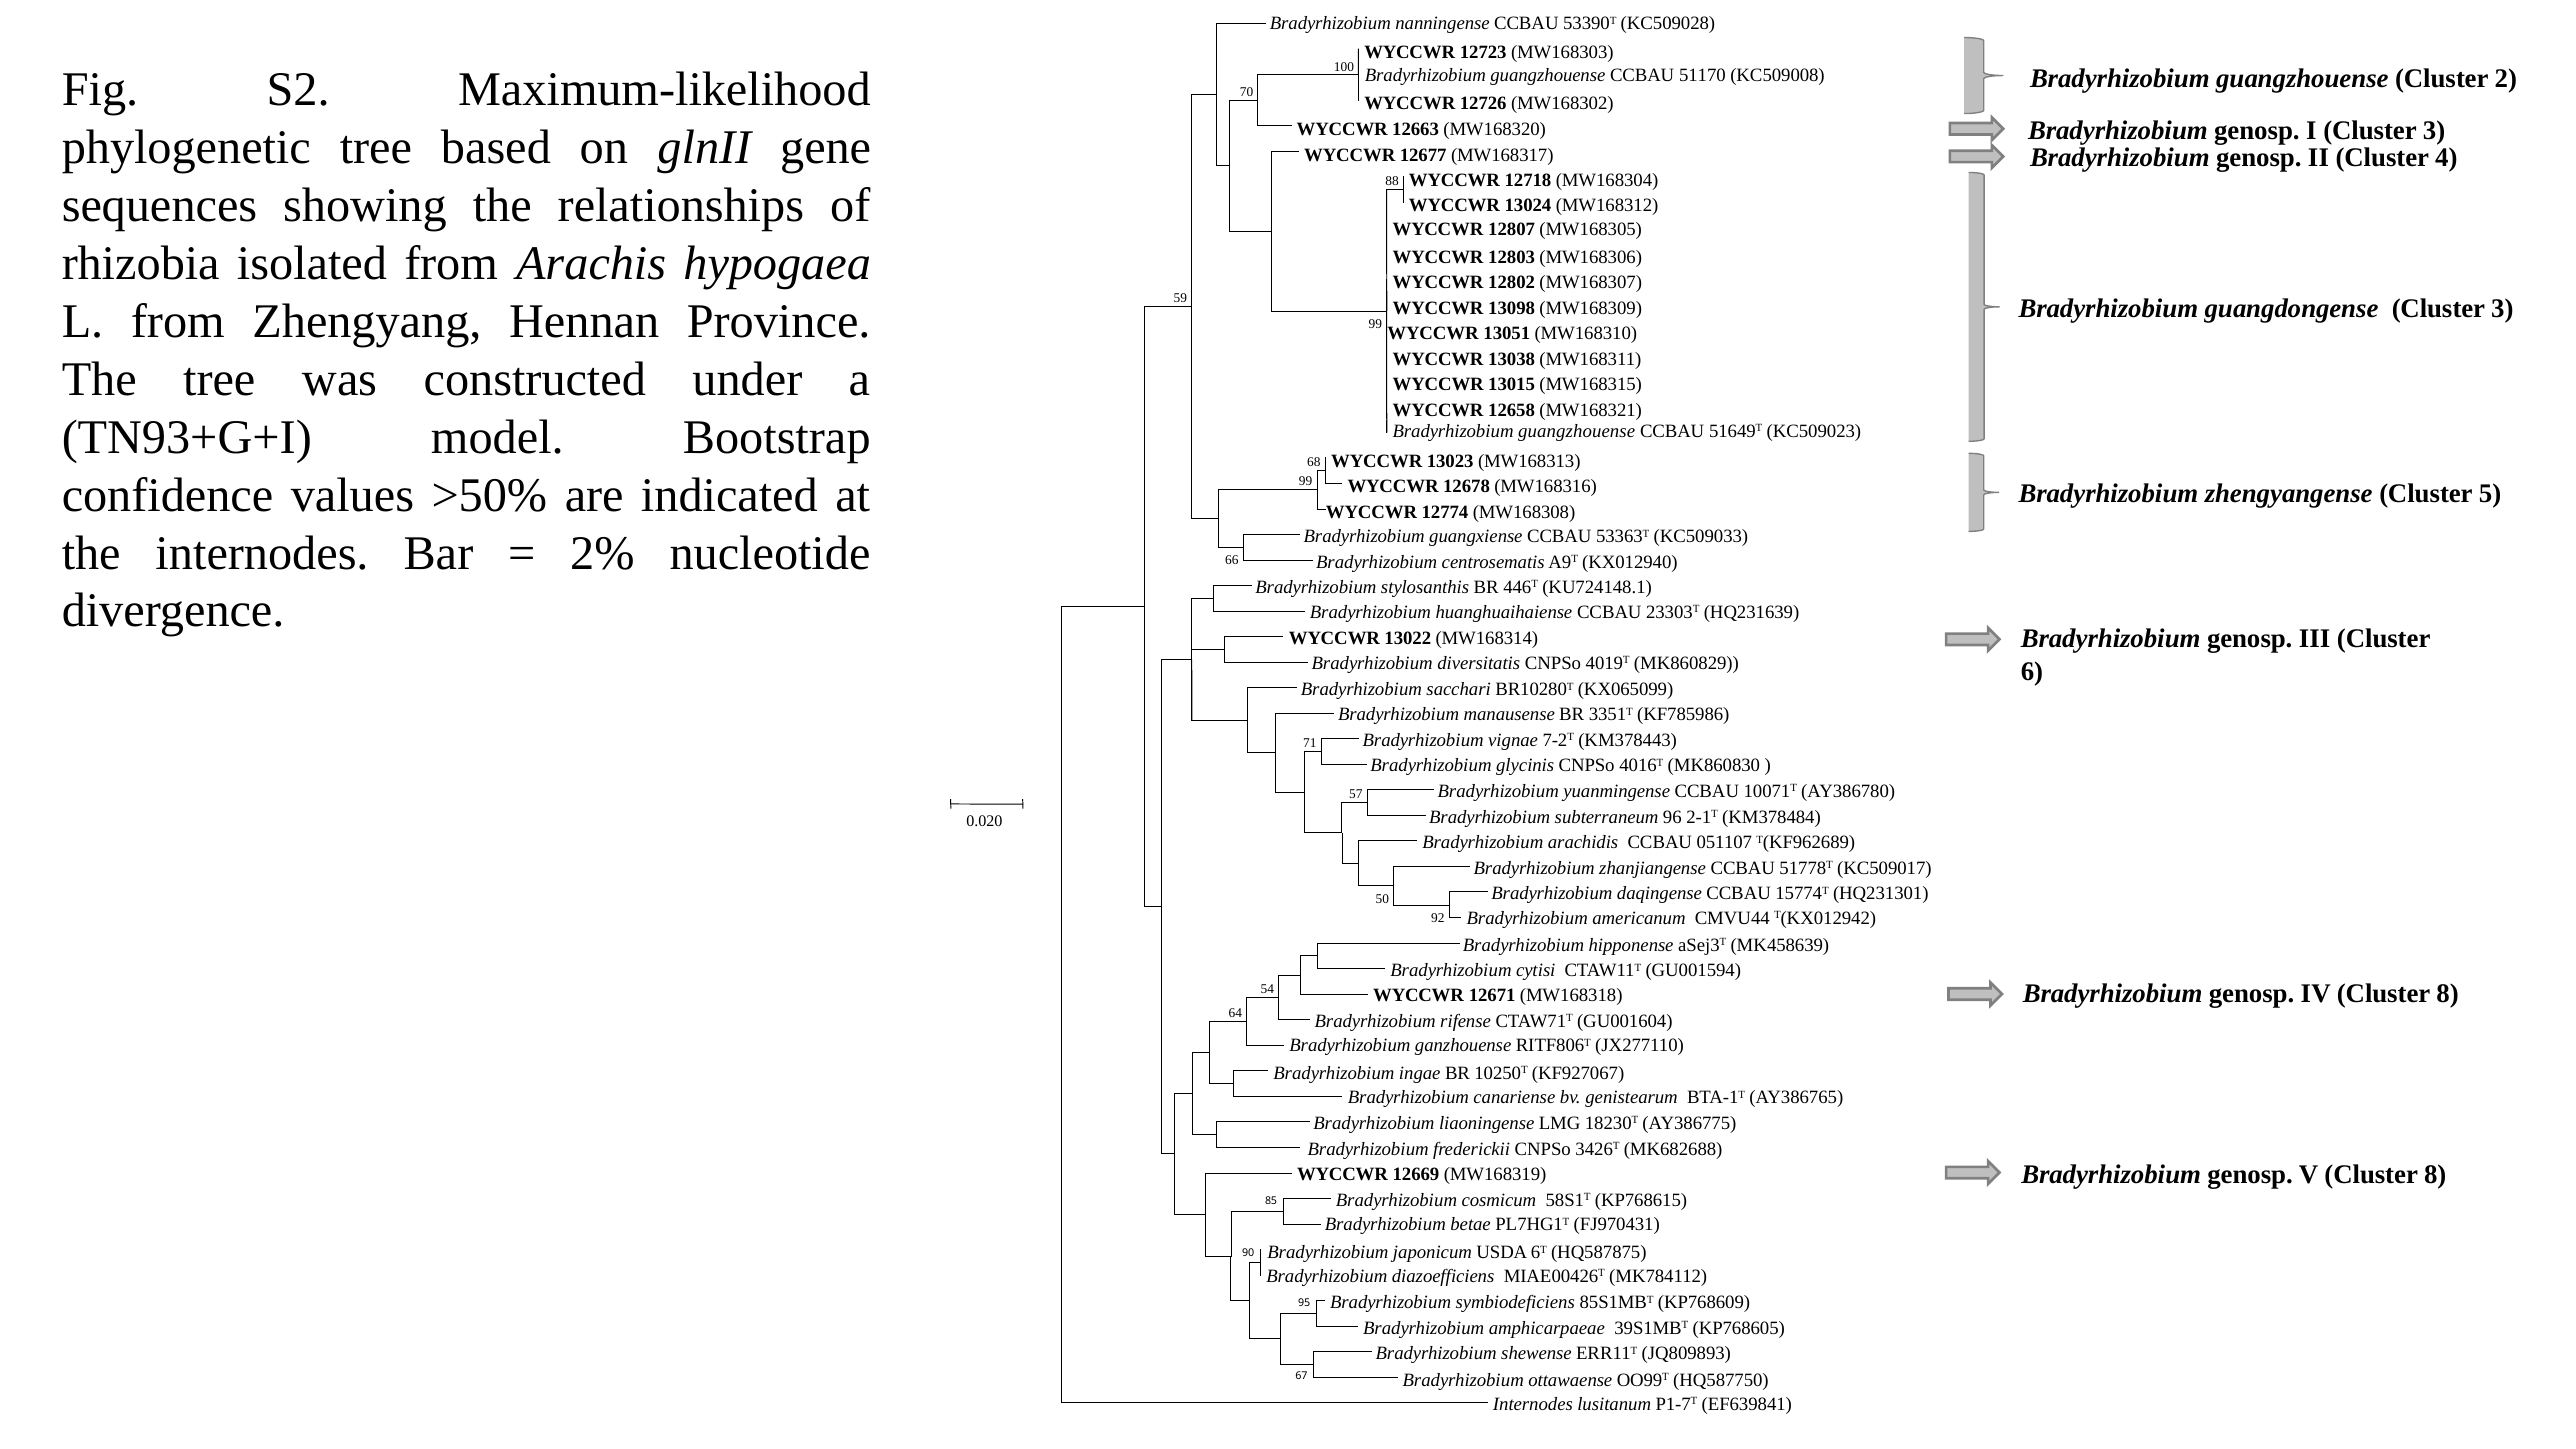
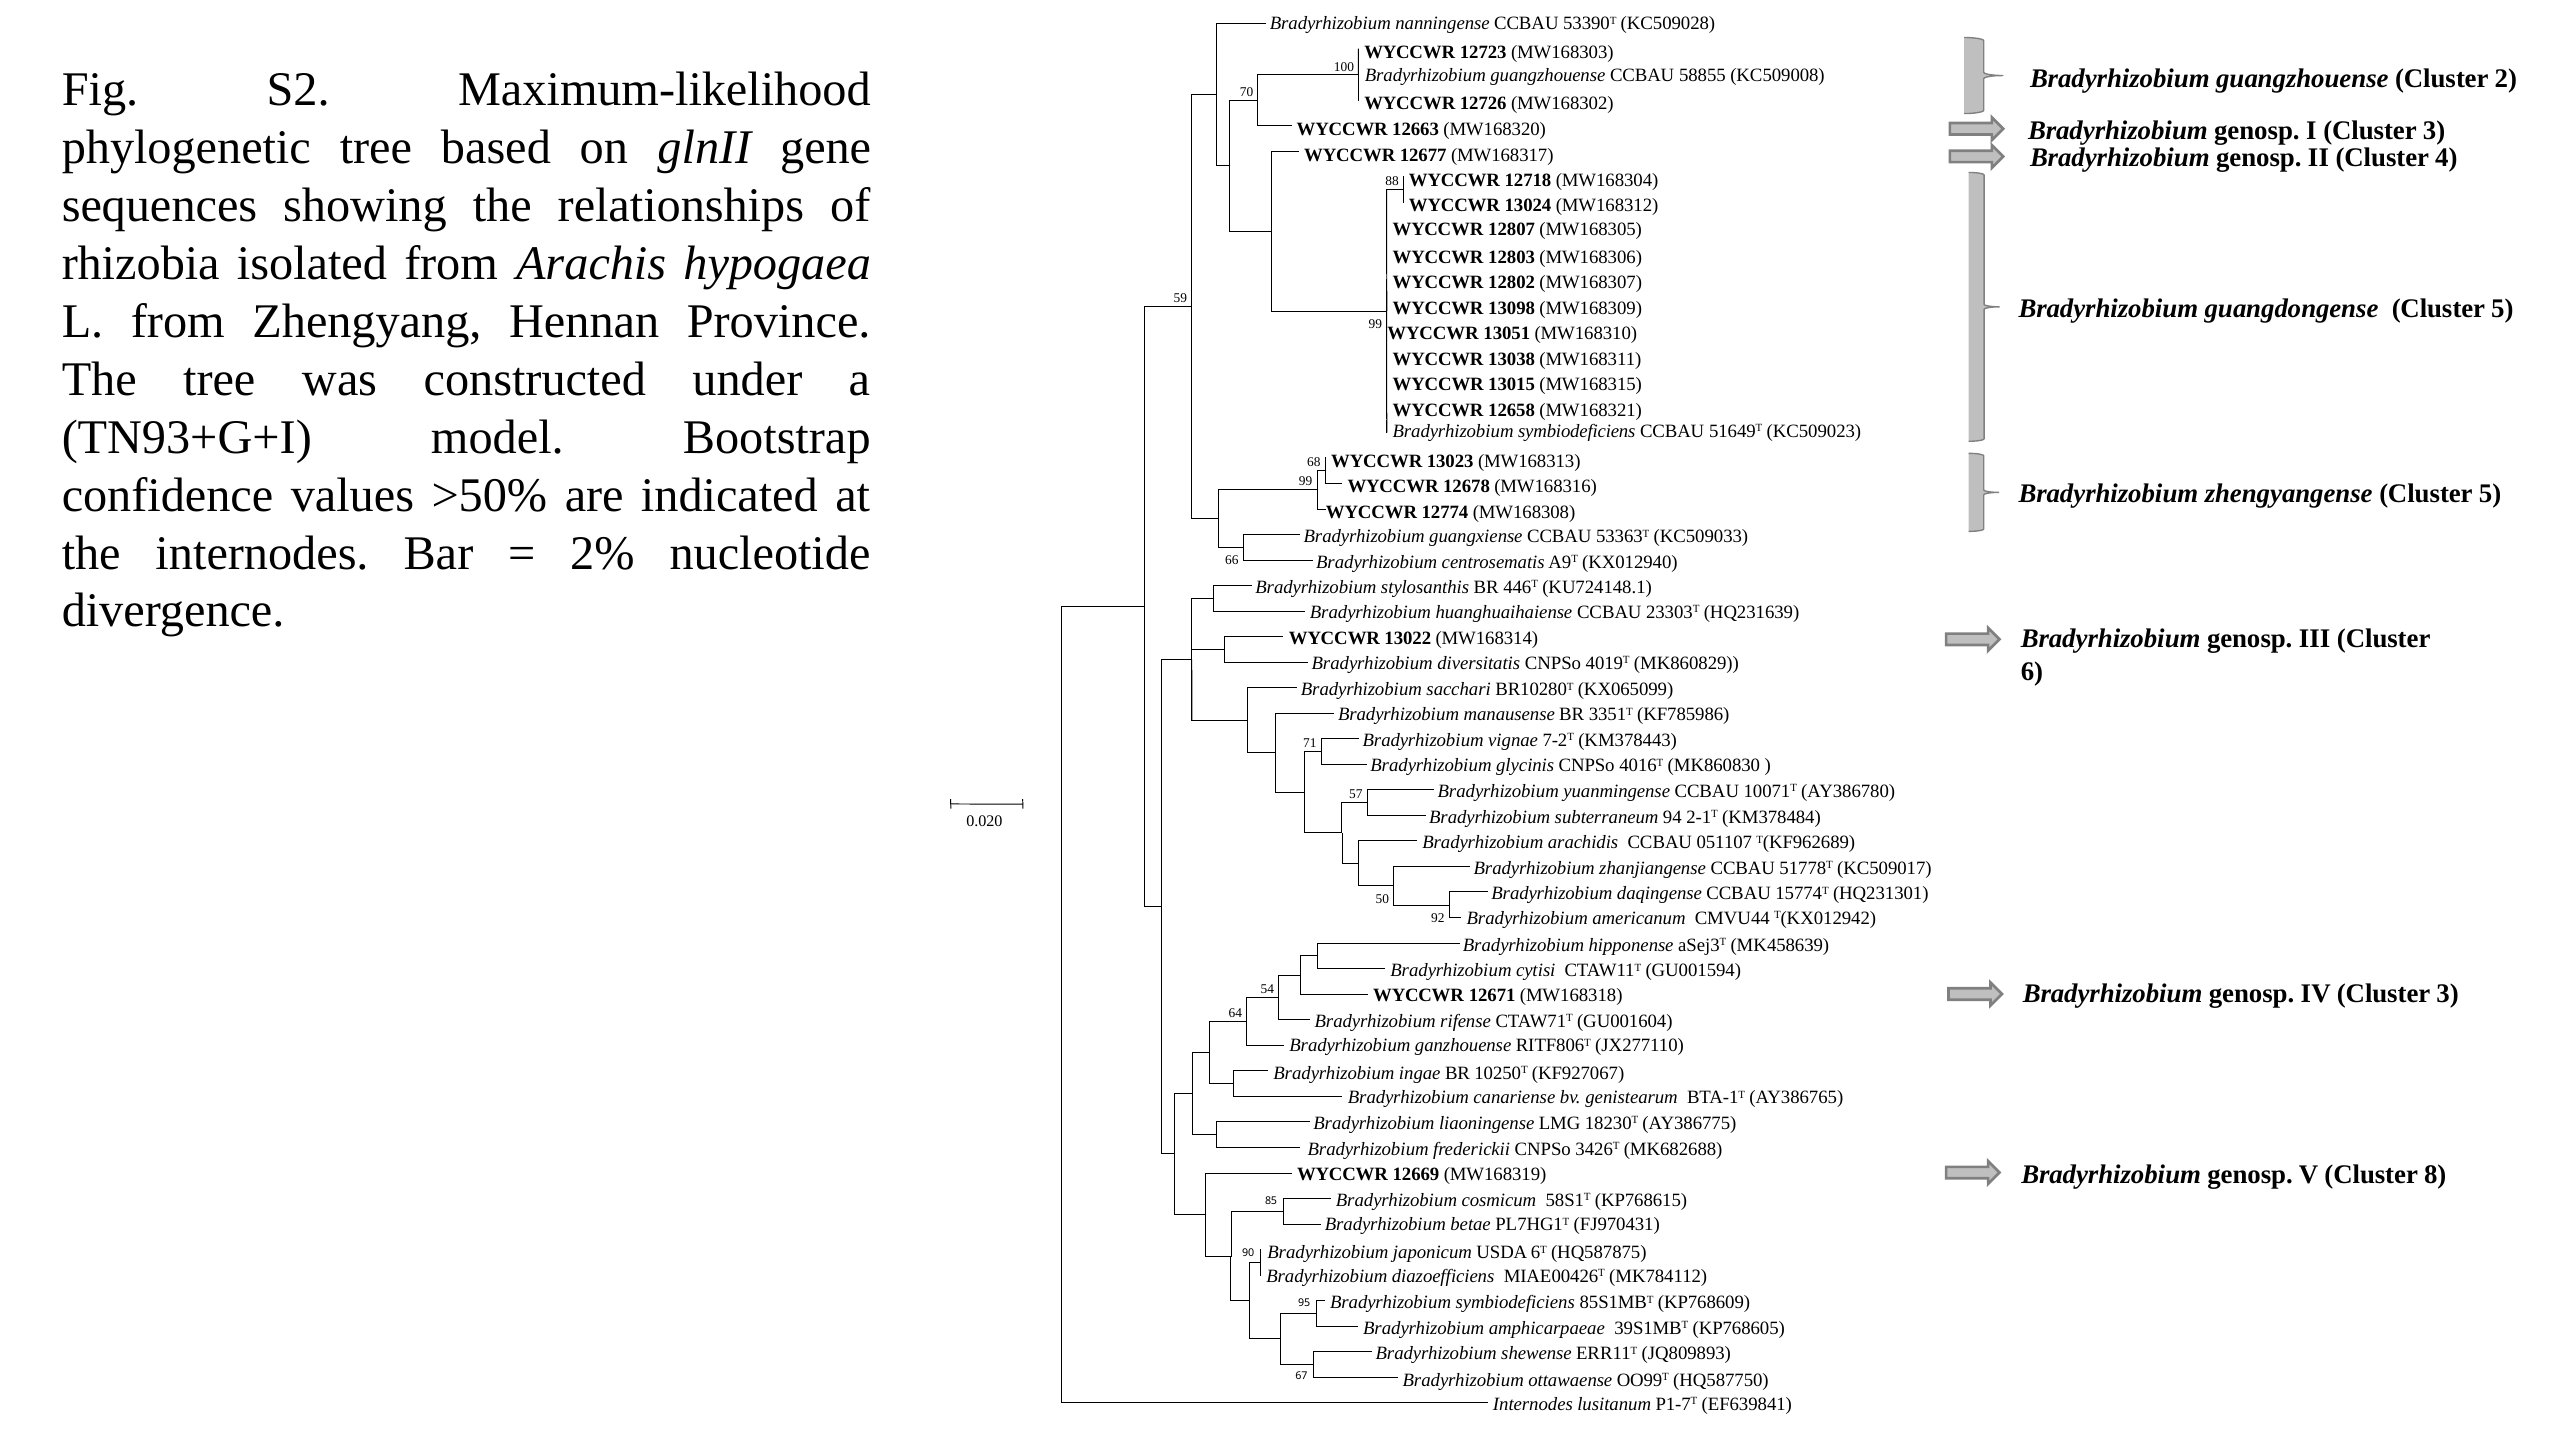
51170: 51170 -> 58855
guangdongense Cluster 3: 3 -> 5
guangzhouense at (1577, 431): guangzhouense -> symbiodeficiens
96: 96 -> 94
IV Cluster 8: 8 -> 3
